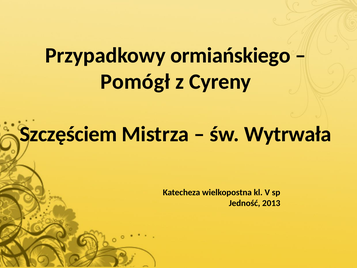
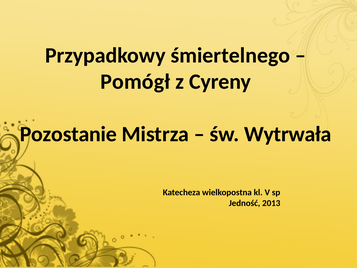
ormiańskiego: ormiańskiego -> śmiertelnego
Szczęściem: Szczęściem -> Pozostanie
